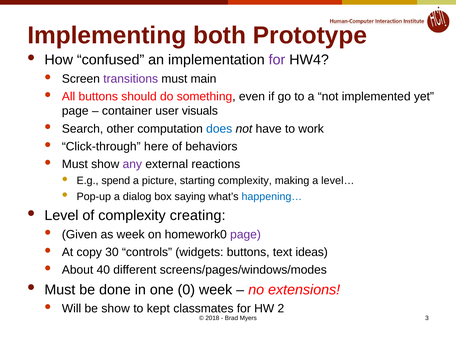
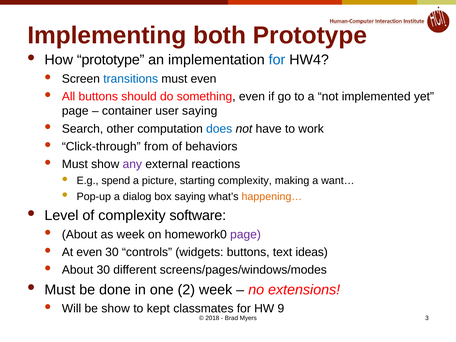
How confused: confused -> prototype
for at (277, 60) colour: purple -> blue
transitions colour: purple -> blue
must main: main -> even
user visuals: visuals -> saying
here: here -> from
level…: level… -> want…
happening… colour: blue -> orange
creating: creating -> software
Given at (80, 234): Given -> About
At copy: copy -> even
About 40: 40 -> 30
0: 0 -> 2
2: 2 -> 9
